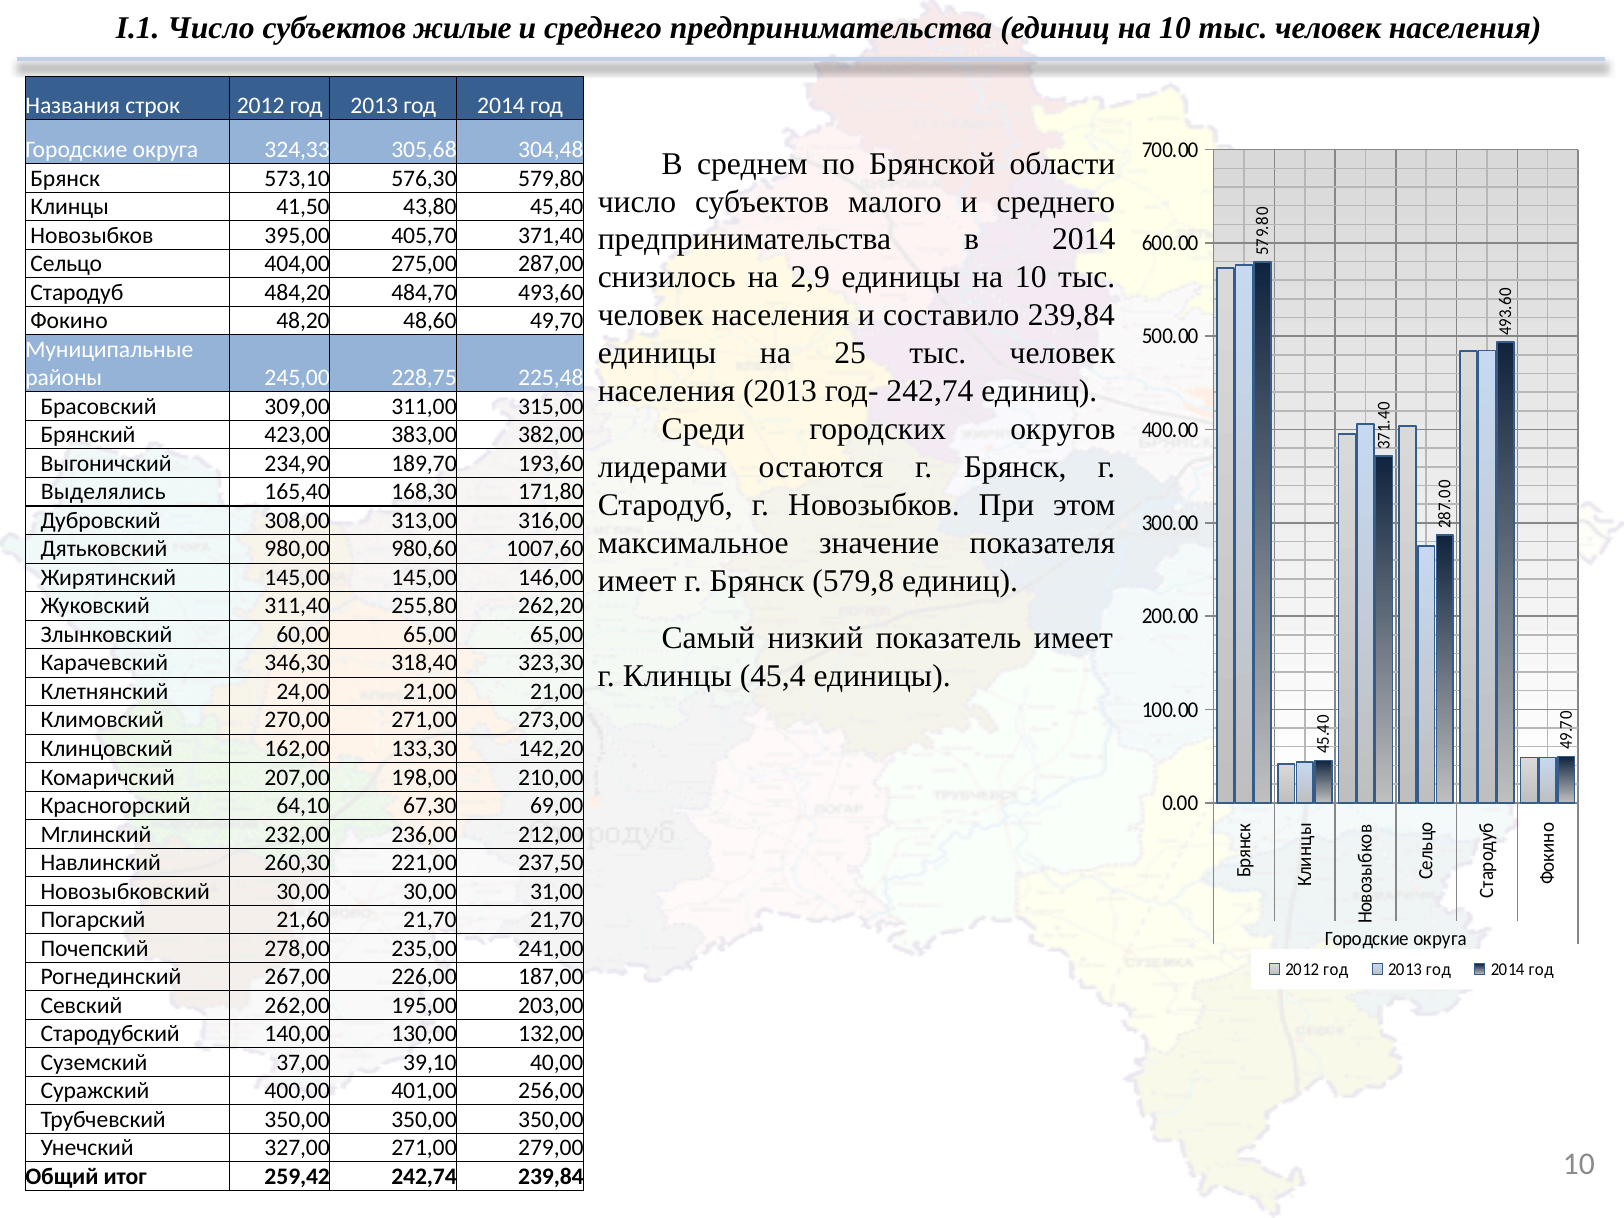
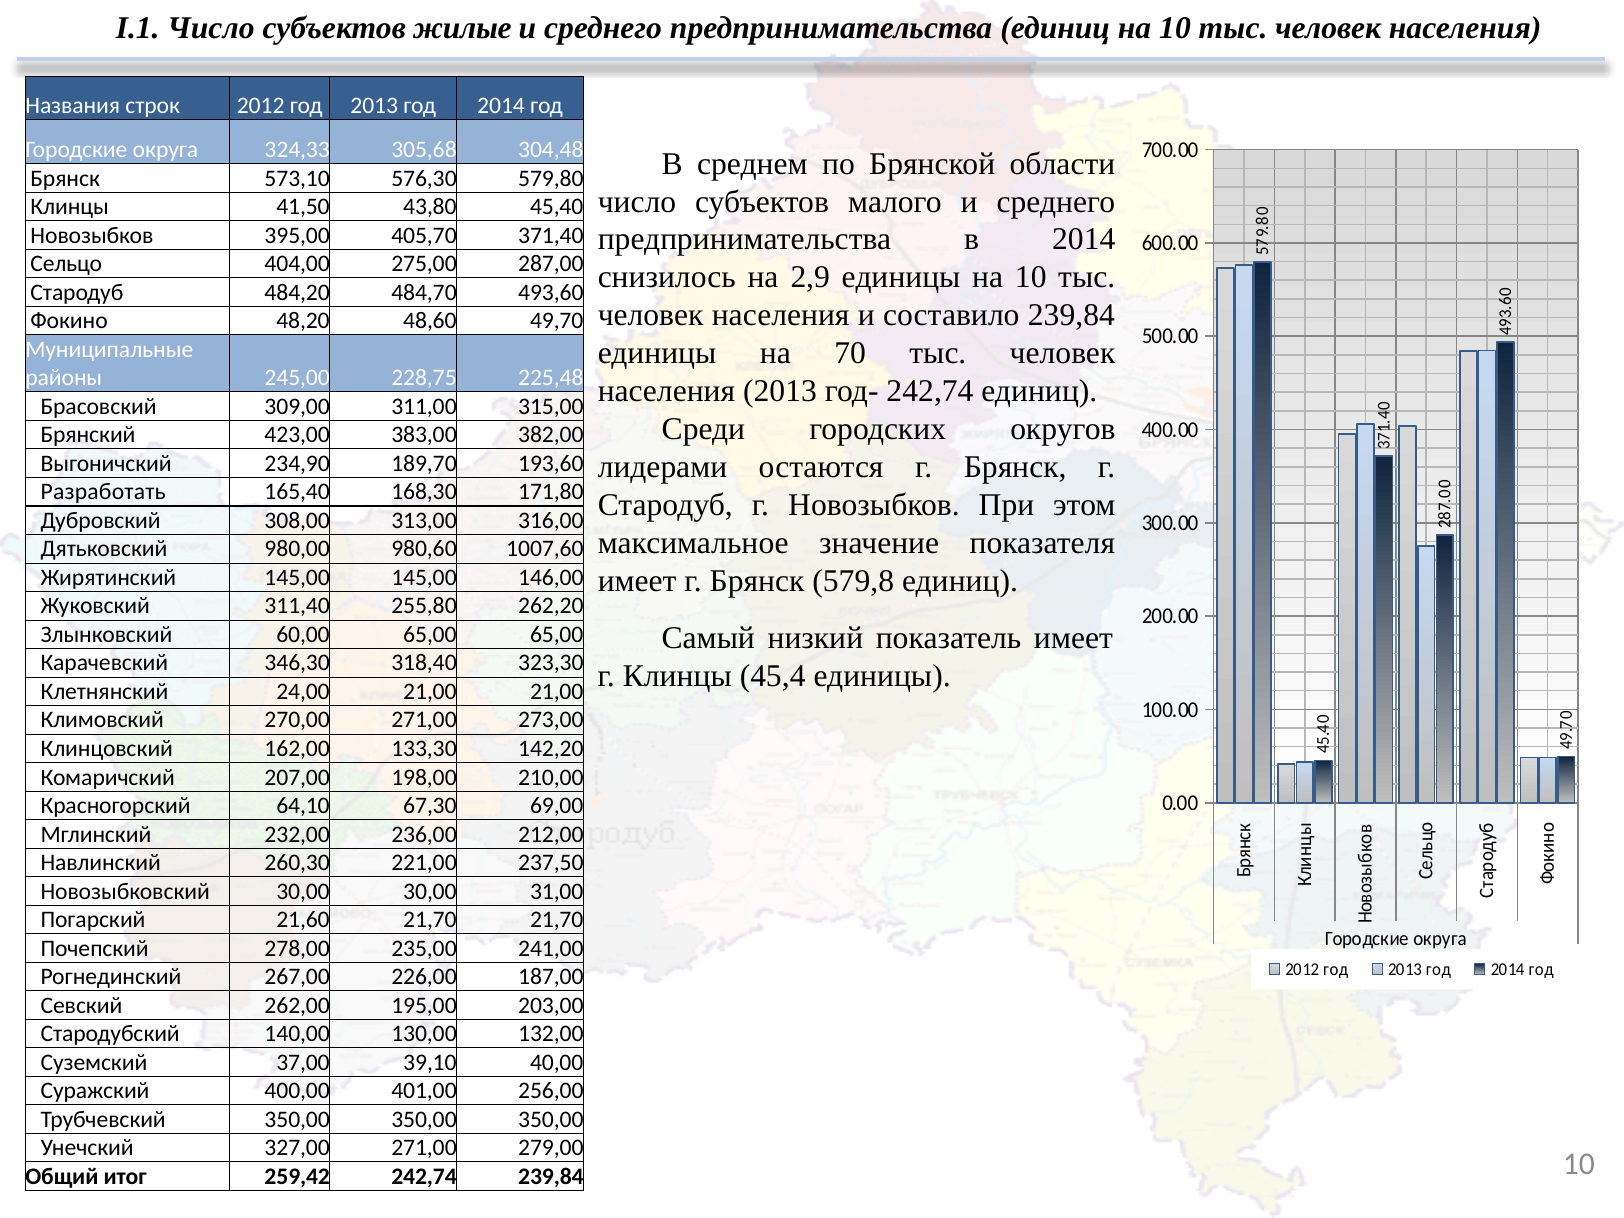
25: 25 -> 70
Выделялись: Выделялись -> Разработать
